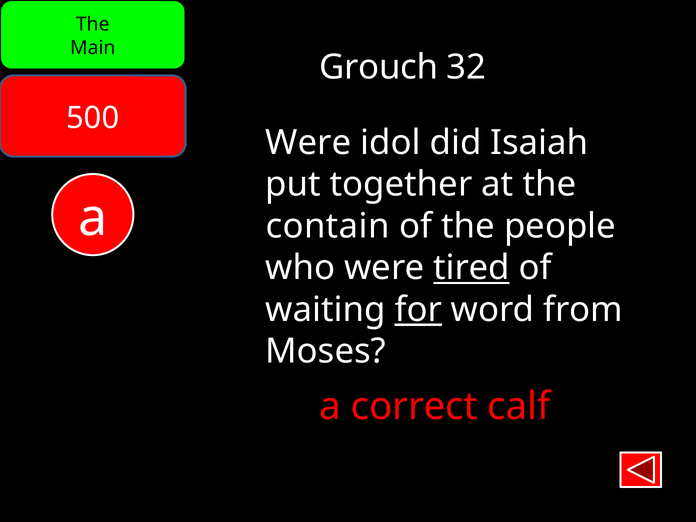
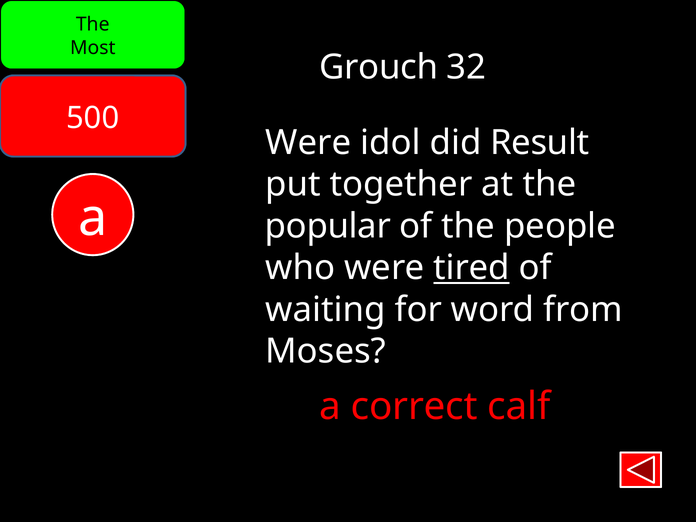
Main: Main -> Most
Isaiah: Isaiah -> Result
contain: contain -> popular
for underline: present -> none
